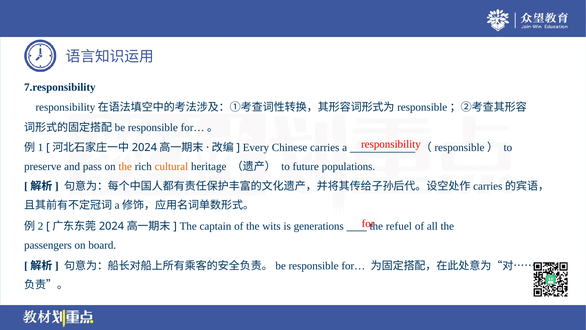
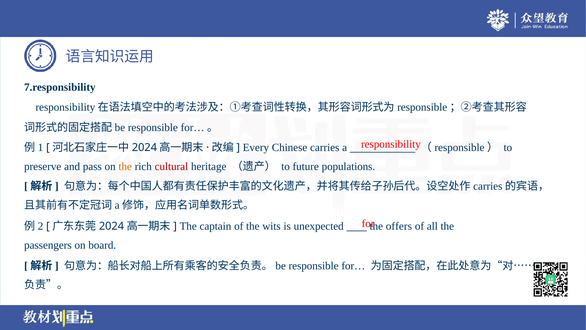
cultural colour: orange -> red
generations: generations -> unexpected
refuel: refuel -> offers
